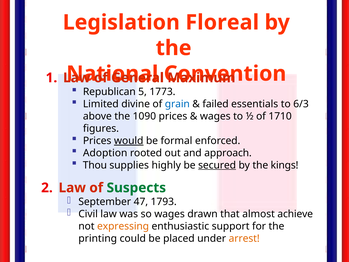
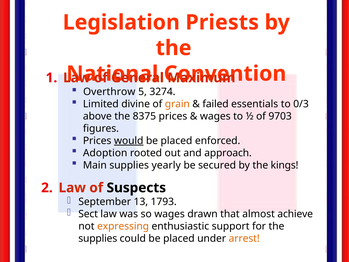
Floreal: Floreal -> Priests
Republican: Republican -> Overthrow
1773: 1773 -> 3274
grain colour: blue -> orange
6/3: 6/3 -> 0/3
1090: 1090 -> 8375
1710: 1710 -> 9703
formal at (176, 141): formal -> placed
Thou: Thou -> Main
highly: highly -> yearly
secured underline: present -> none
Suspects colour: green -> black
47: 47 -> 13
Civil: Civil -> Sect
printing at (98, 238): printing -> supplies
